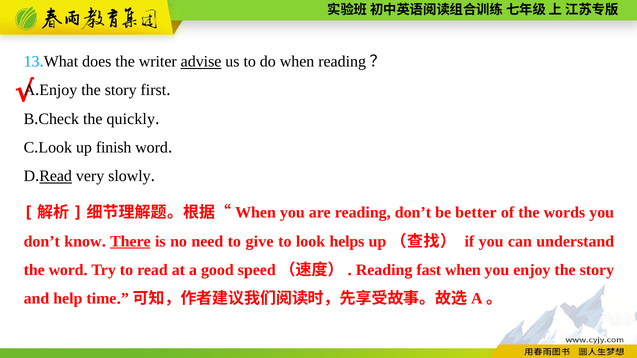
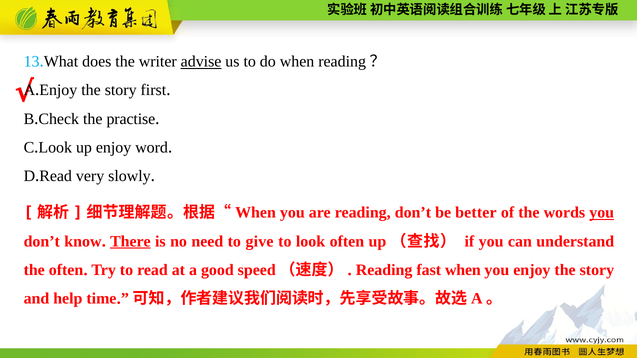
quickly: quickly -> practise
up finish: finish -> enjoy
Read at (56, 176) underline: present -> none
you at (602, 213) underline: none -> present
look helps: helps -> often
the word: word -> often
